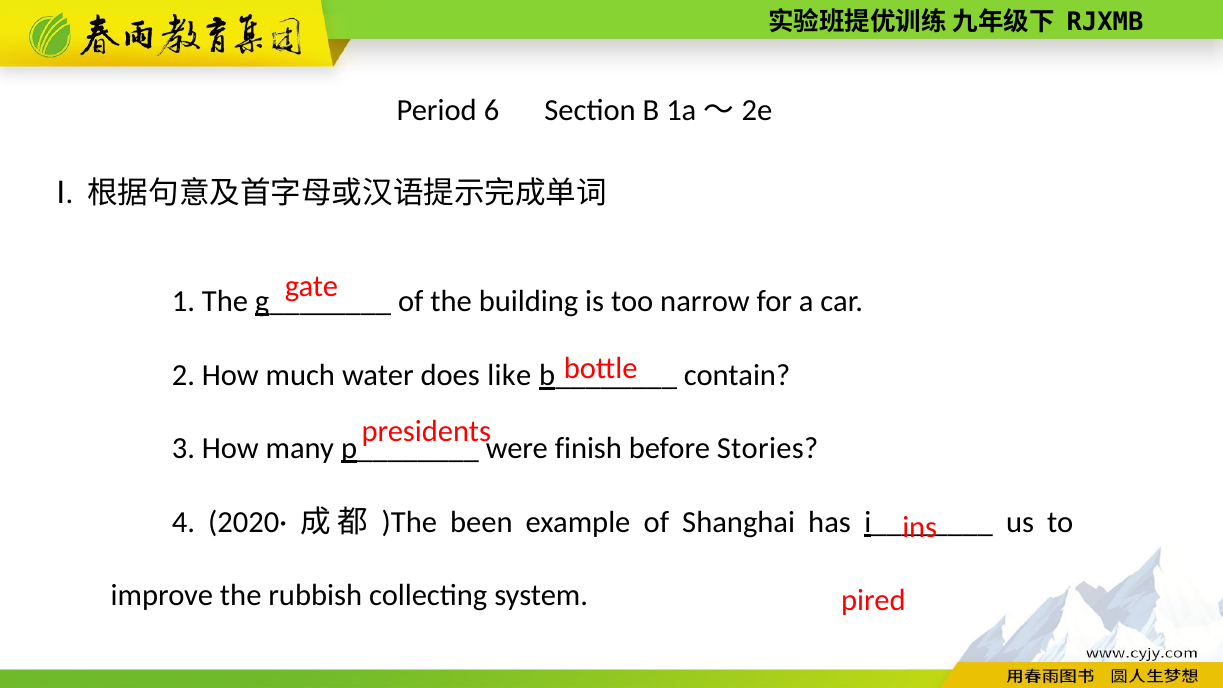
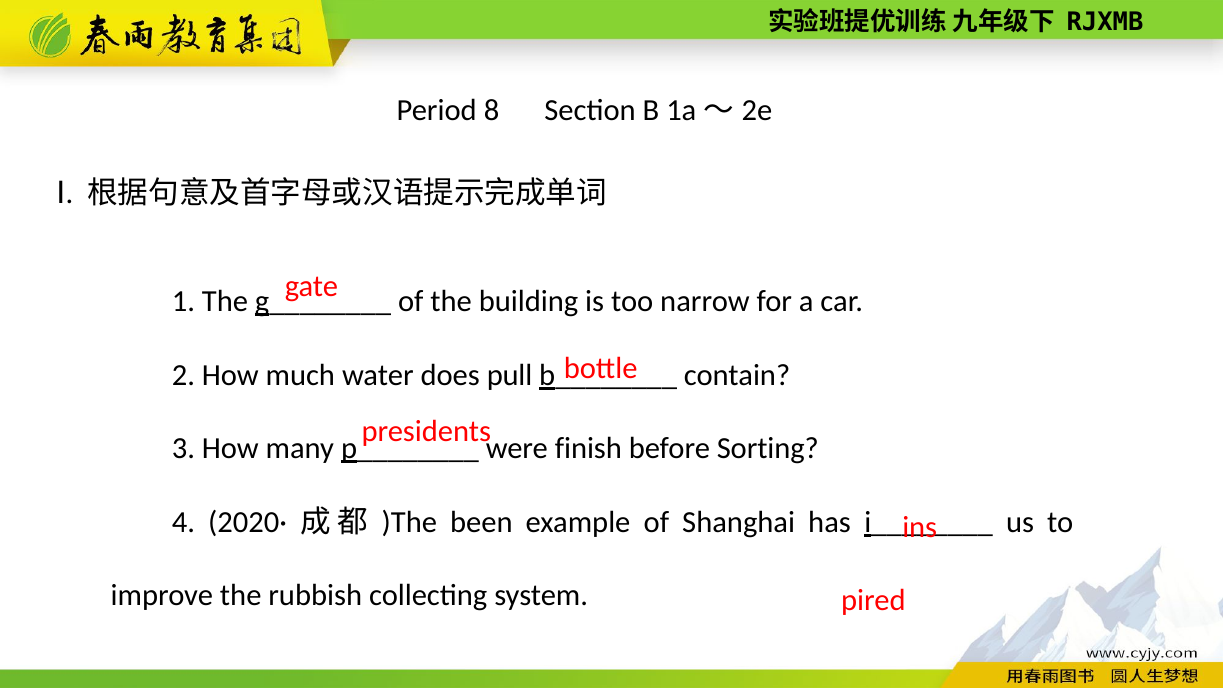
6: 6 -> 8
like: like -> pull
Stories: Stories -> Sorting
